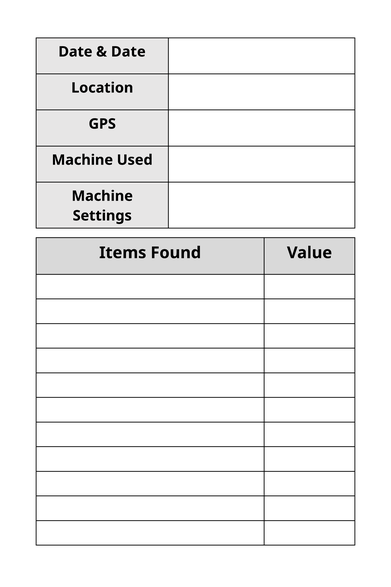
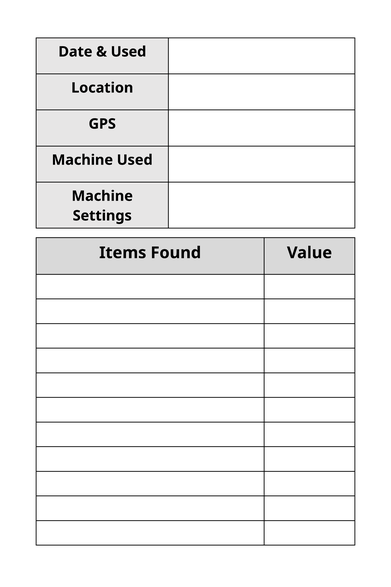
Date at (128, 52): Date -> Used
